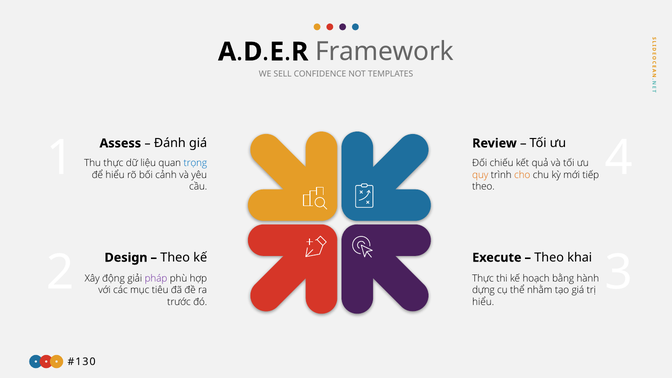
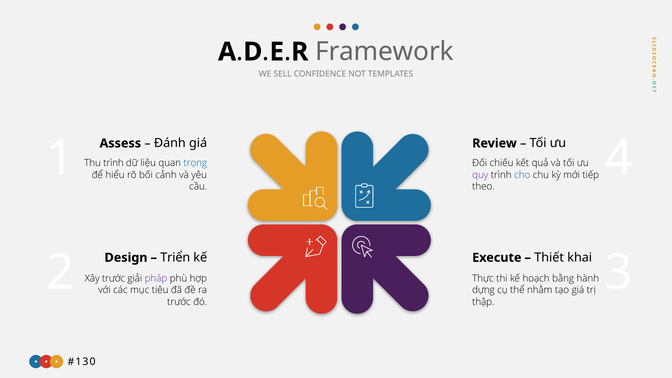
Thu thực: thực -> trình
quy colour: orange -> purple
cho colour: orange -> blue
Theo at (175, 258): Theo -> Triển
Theo at (549, 258): Theo -> Thiết
Xây động: động -> trước
hiểu at (483, 302): hiểu -> thập
